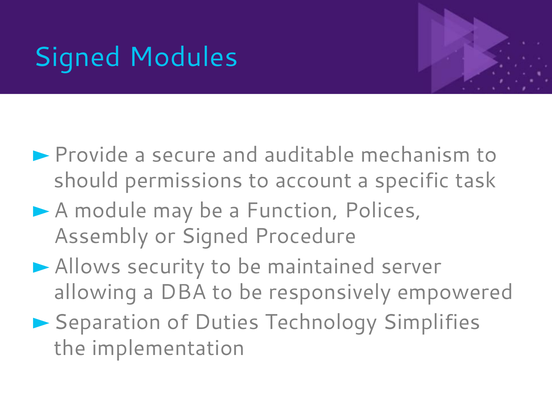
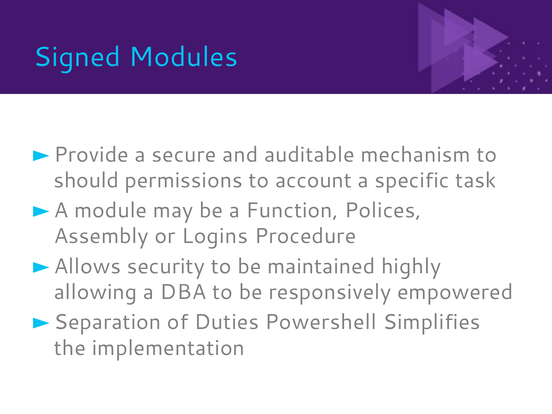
or Signed: Signed -> Logins
server: server -> highly
Technology: Technology -> Powershell
